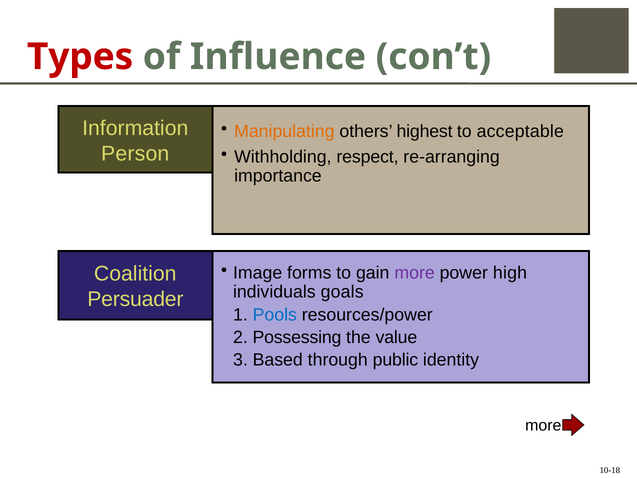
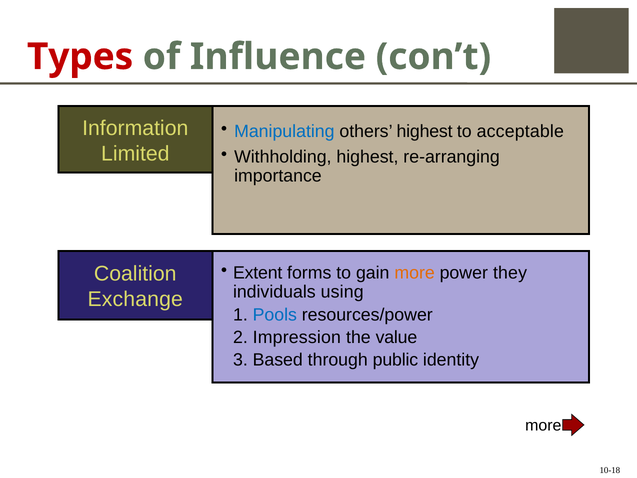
Manipulating colour: orange -> blue
Person: Person -> Limited
Withholding respect: respect -> highest
Image: Image -> Extent
more at (415, 273) colour: purple -> orange
high: high -> they
goals: goals -> using
Persuader: Persuader -> Exchange
Possessing: Possessing -> Impression
